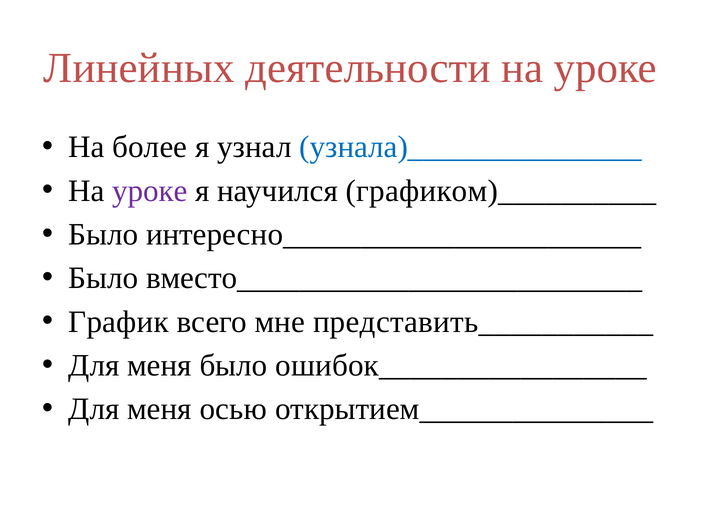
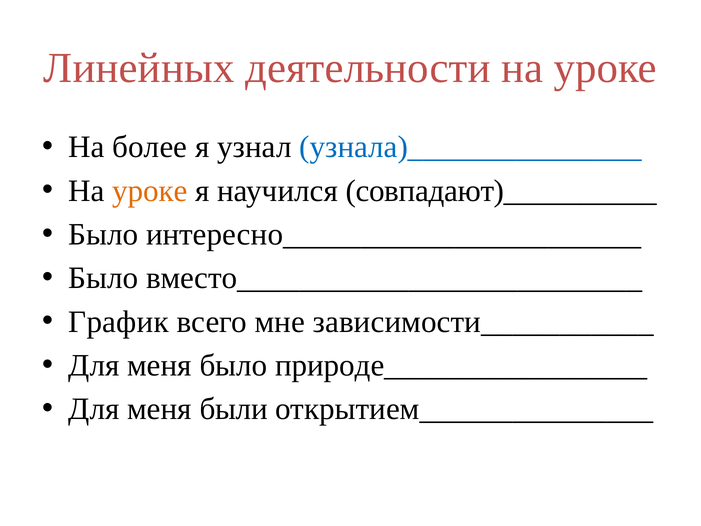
уроке at (150, 191) colour: purple -> orange
графиком)__________: графиком)__________ -> совпадают)__________
представить___________: представить___________ -> зависимости___________
ошибок_________________: ошибок_________________ -> природе_________________
осью: осью -> были
